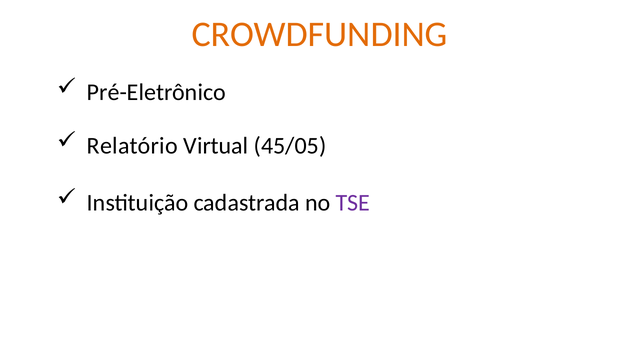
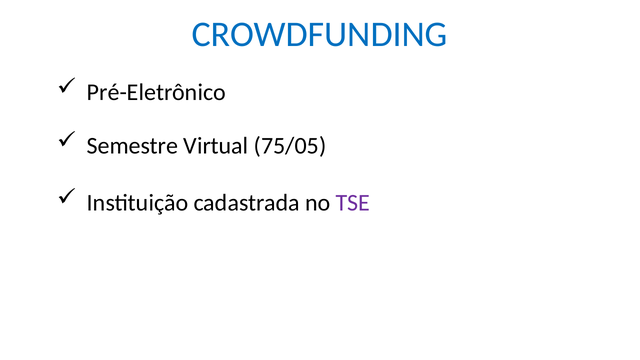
CROWDFUNDING colour: orange -> blue
Relatório: Relatório -> Semestre
45/05: 45/05 -> 75/05
